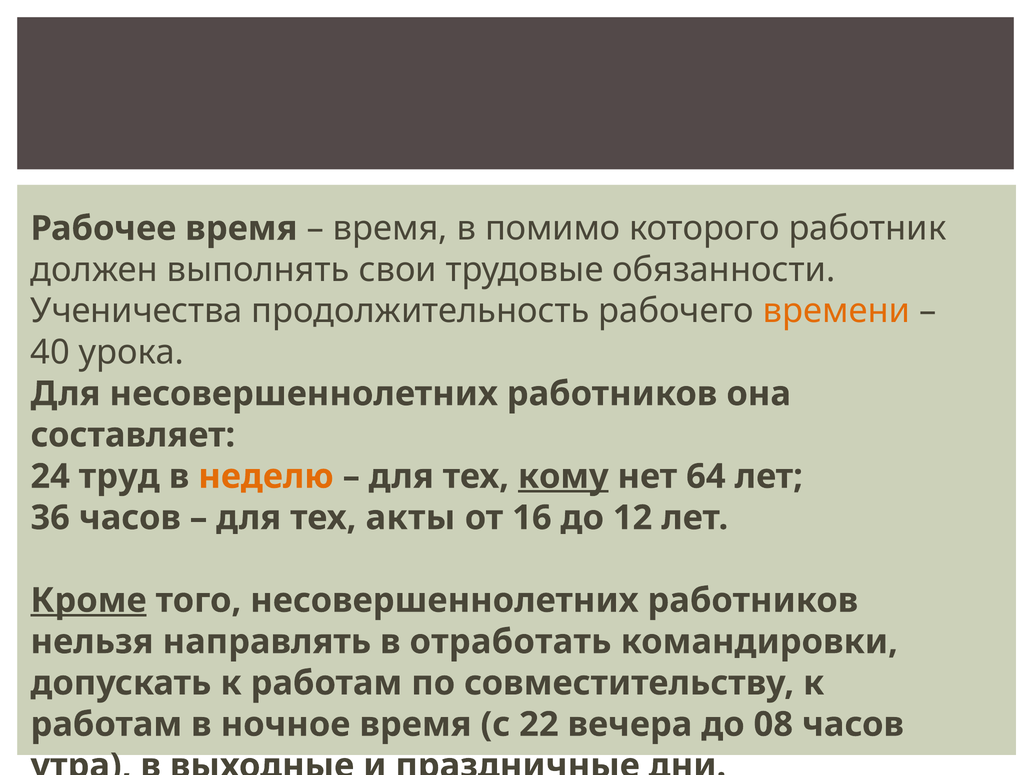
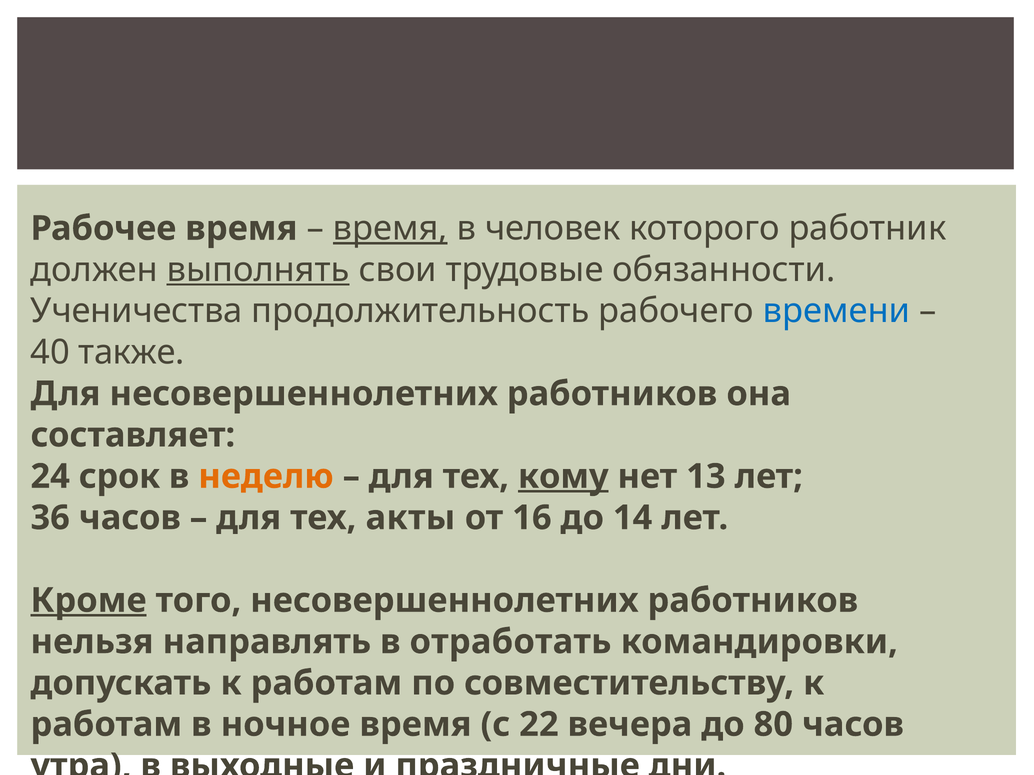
время at (390, 229) underline: none -> present
помимо: помимо -> человек
выполнять underline: none -> present
времени colour: orange -> blue
урока: урока -> также
труд: труд -> срок
64: 64 -> 13
12: 12 -> 14
08: 08 -> 80
